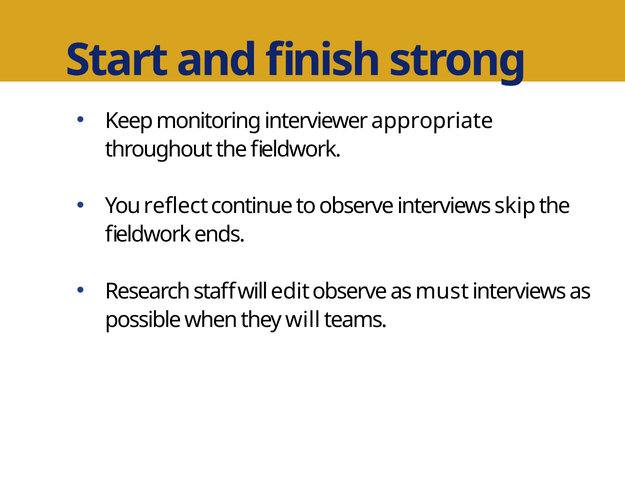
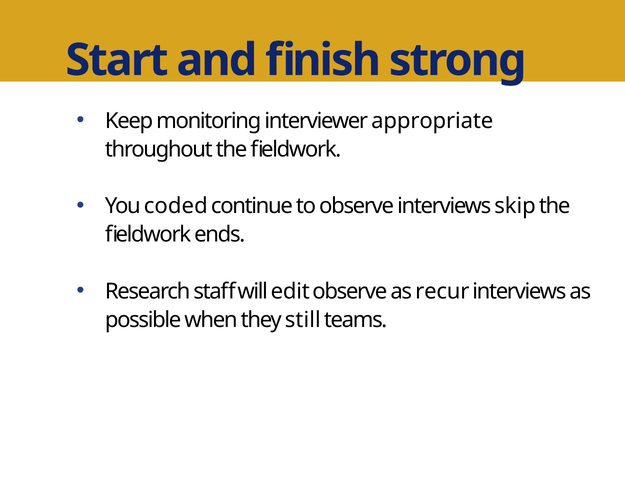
reflect: reflect -> coded
must: must -> recur
they will: will -> still
